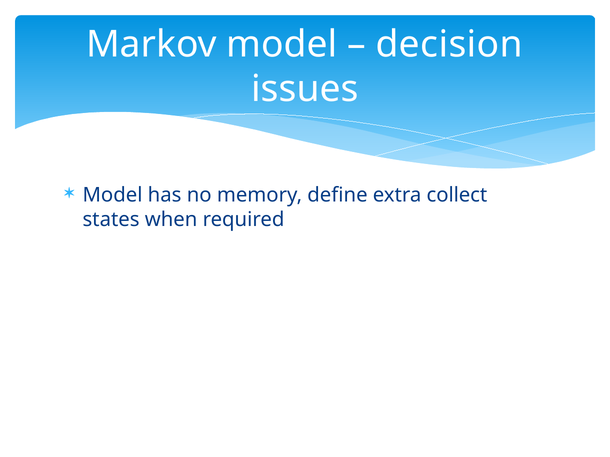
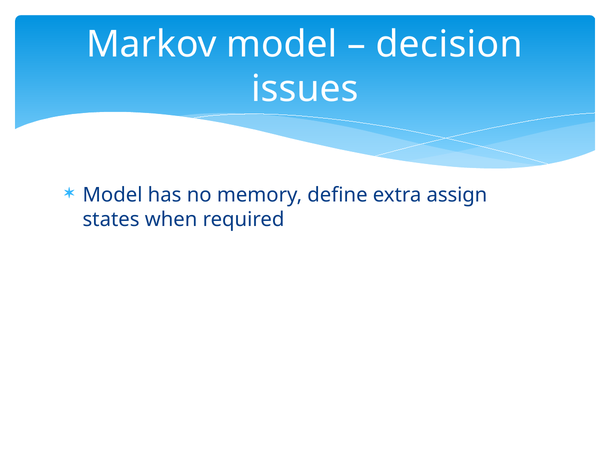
collect: collect -> assign
